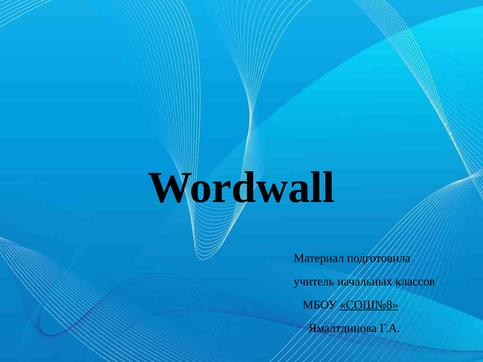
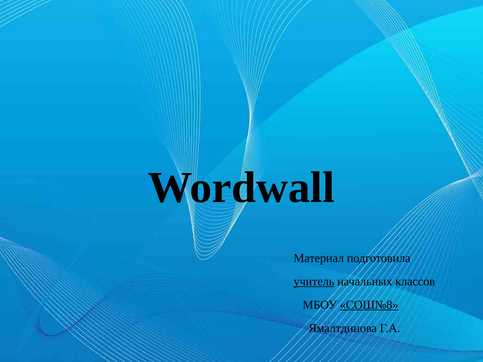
учитель underline: none -> present
